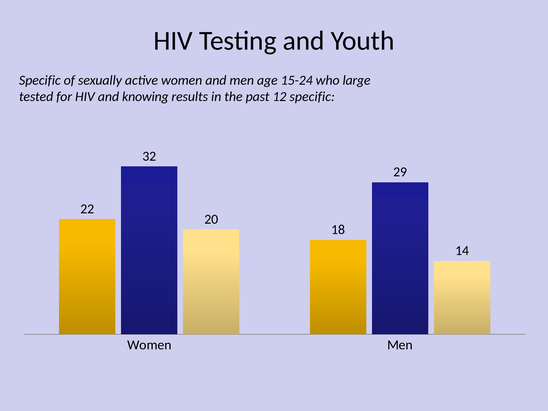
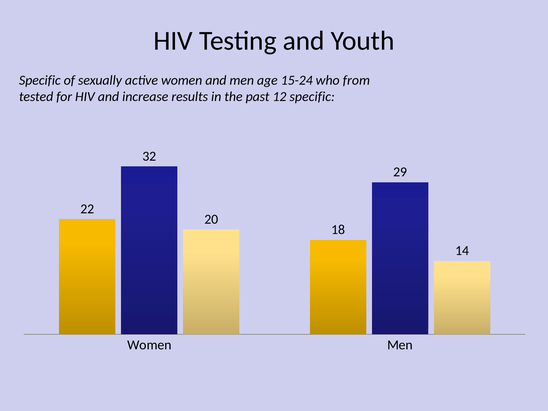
large: large -> from
knowing: knowing -> increase
